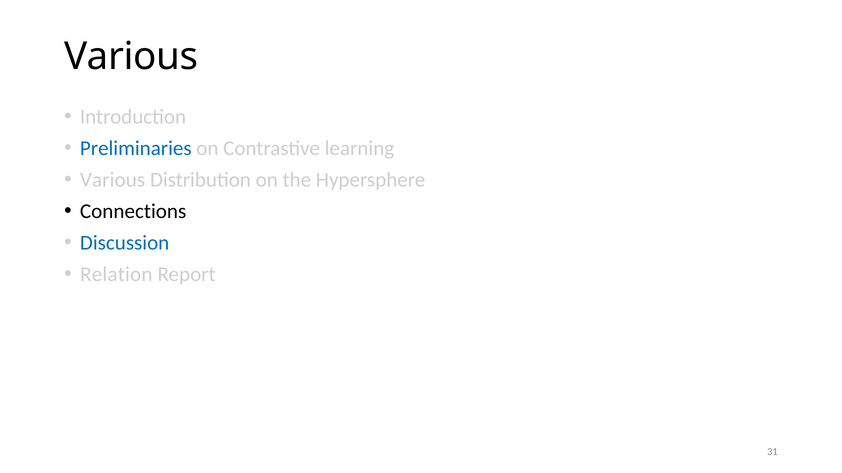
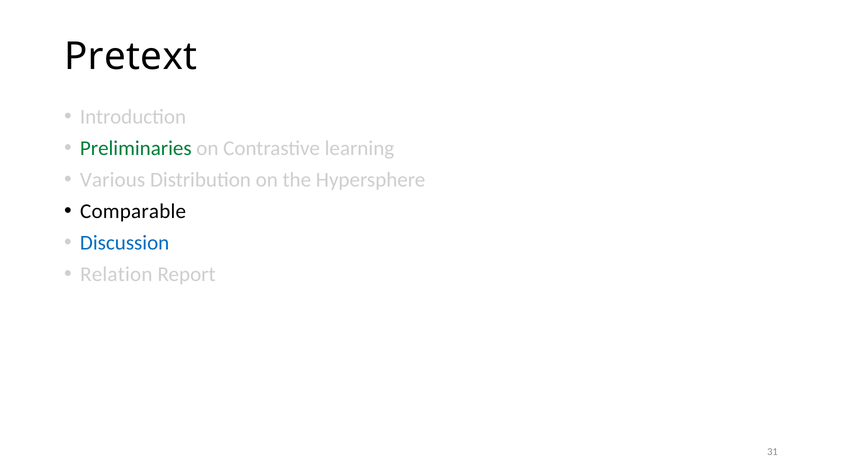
Various at (131, 57): Various -> Pretext
Preliminaries colour: blue -> green
Connections: Connections -> Comparable
